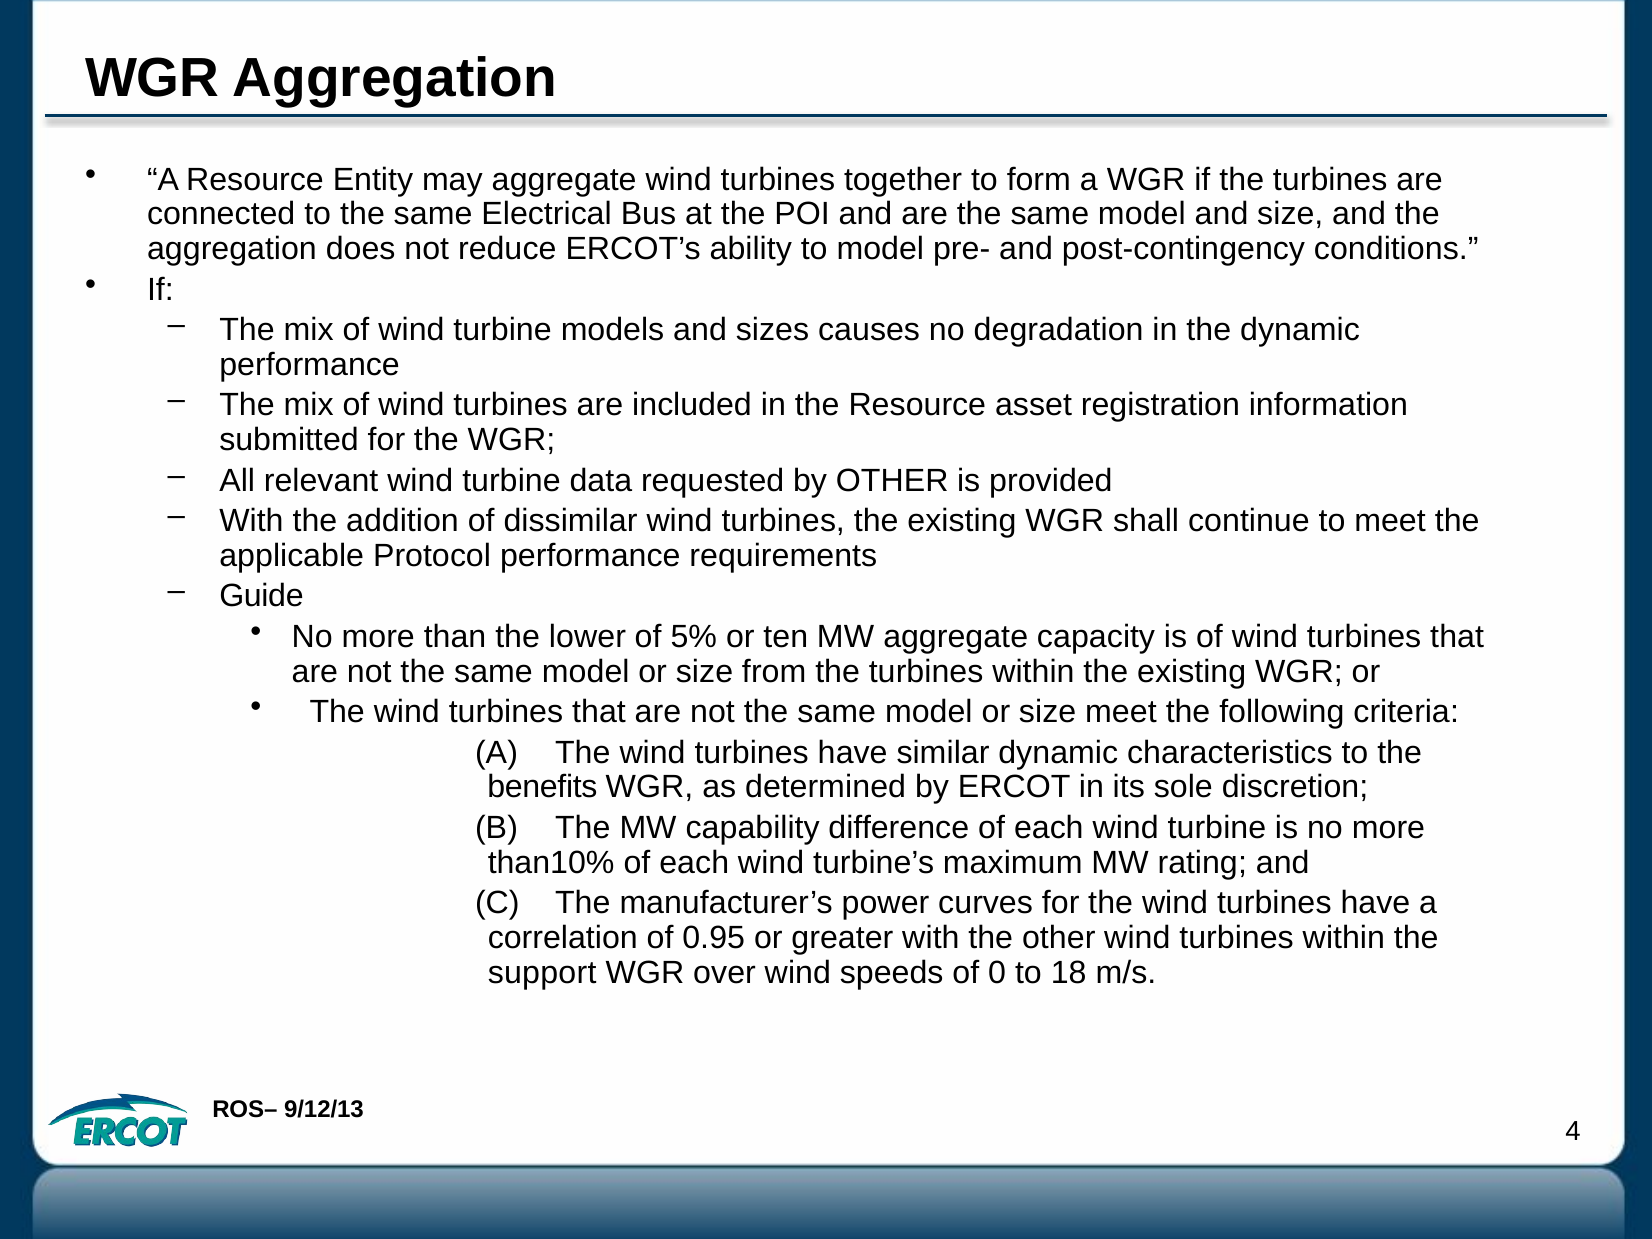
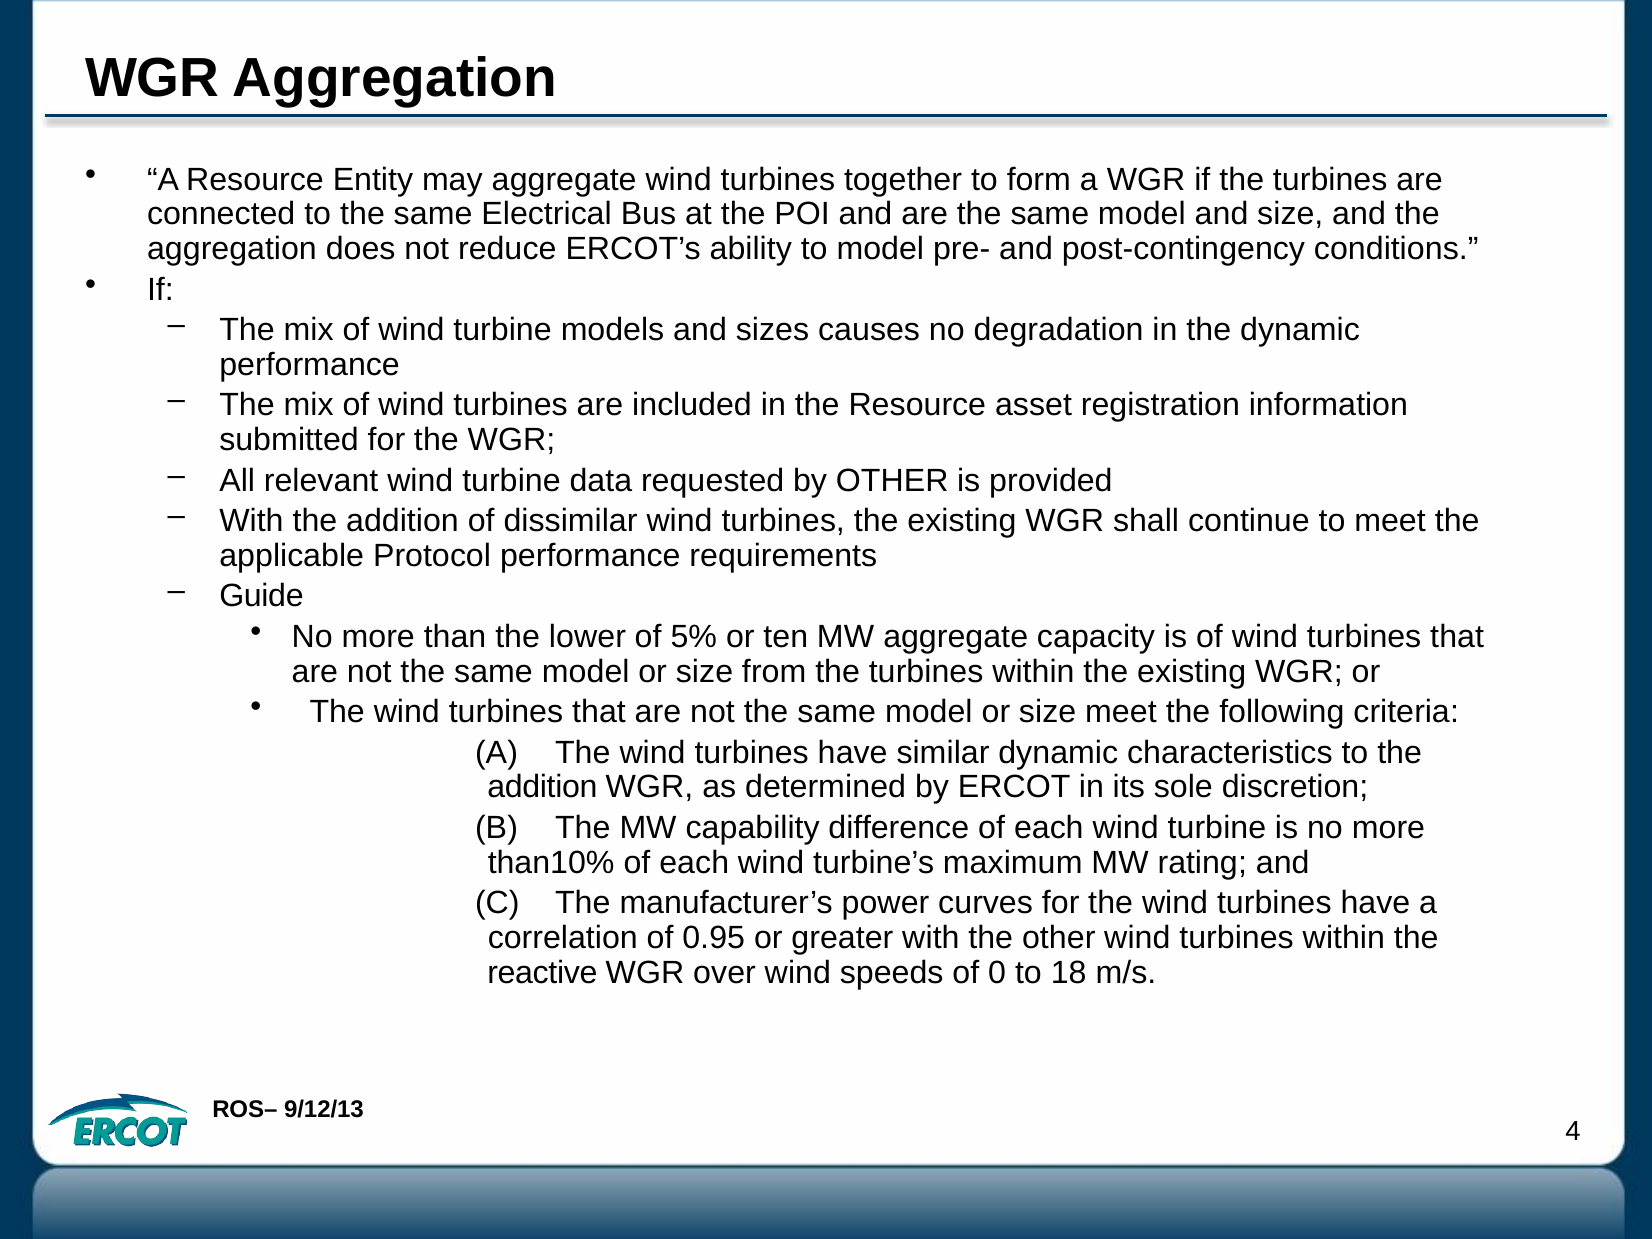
benefits at (542, 787): benefits -> addition
support: support -> reactive
